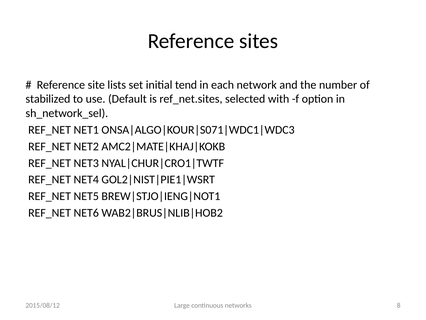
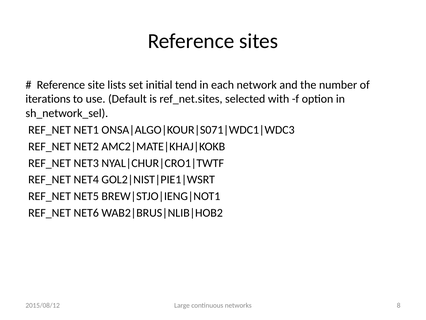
stabilized: stabilized -> iterations
